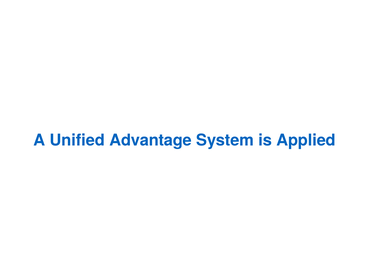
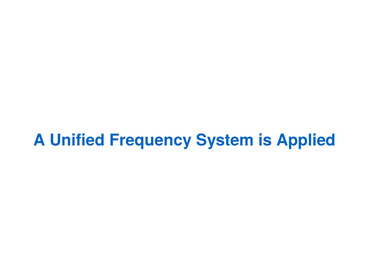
Advantage: Advantage -> Frequency
